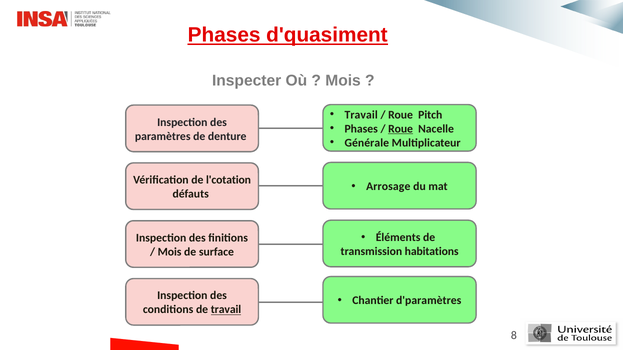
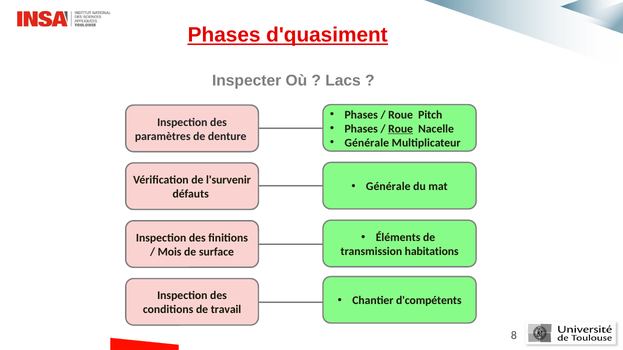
Mois at (343, 81): Mois -> Lacs
Travail at (361, 115): Travail -> Phases
l'cotation: l'cotation -> l'survenir
Arrosage at (388, 187): Arrosage -> Générale
d'paramètres: d'paramètres -> d'compétents
travail at (226, 310) underline: present -> none
